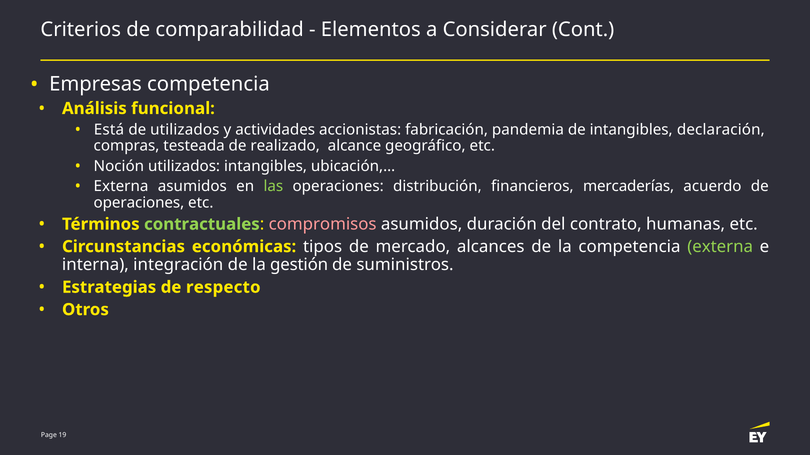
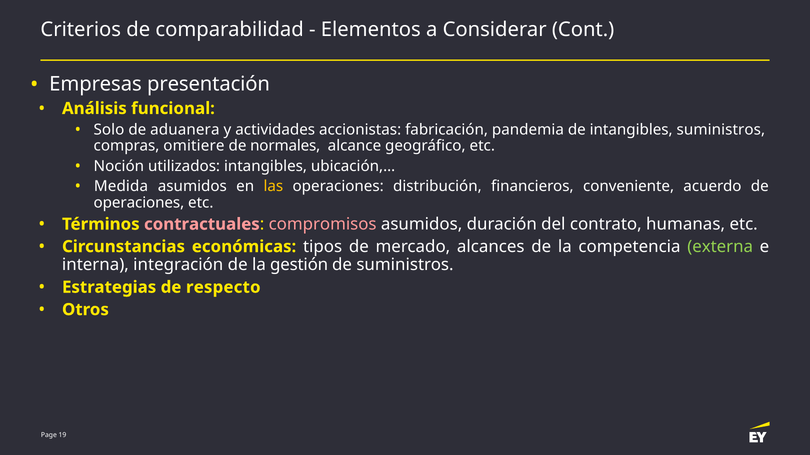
Empresas competencia: competencia -> presentación
Está: Está -> Solo
de utilizados: utilizados -> aduanera
intangibles declaración: declaración -> suministros
testeada: testeada -> omitiere
realizado: realizado -> normales
Externa at (121, 186): Externa -> Medida
las colour: light green -> yellow
mercaderías: mercaderías -> conveniente
contractuales colour: light green -> pink
